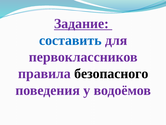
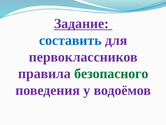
безопасного colour: black -> green
